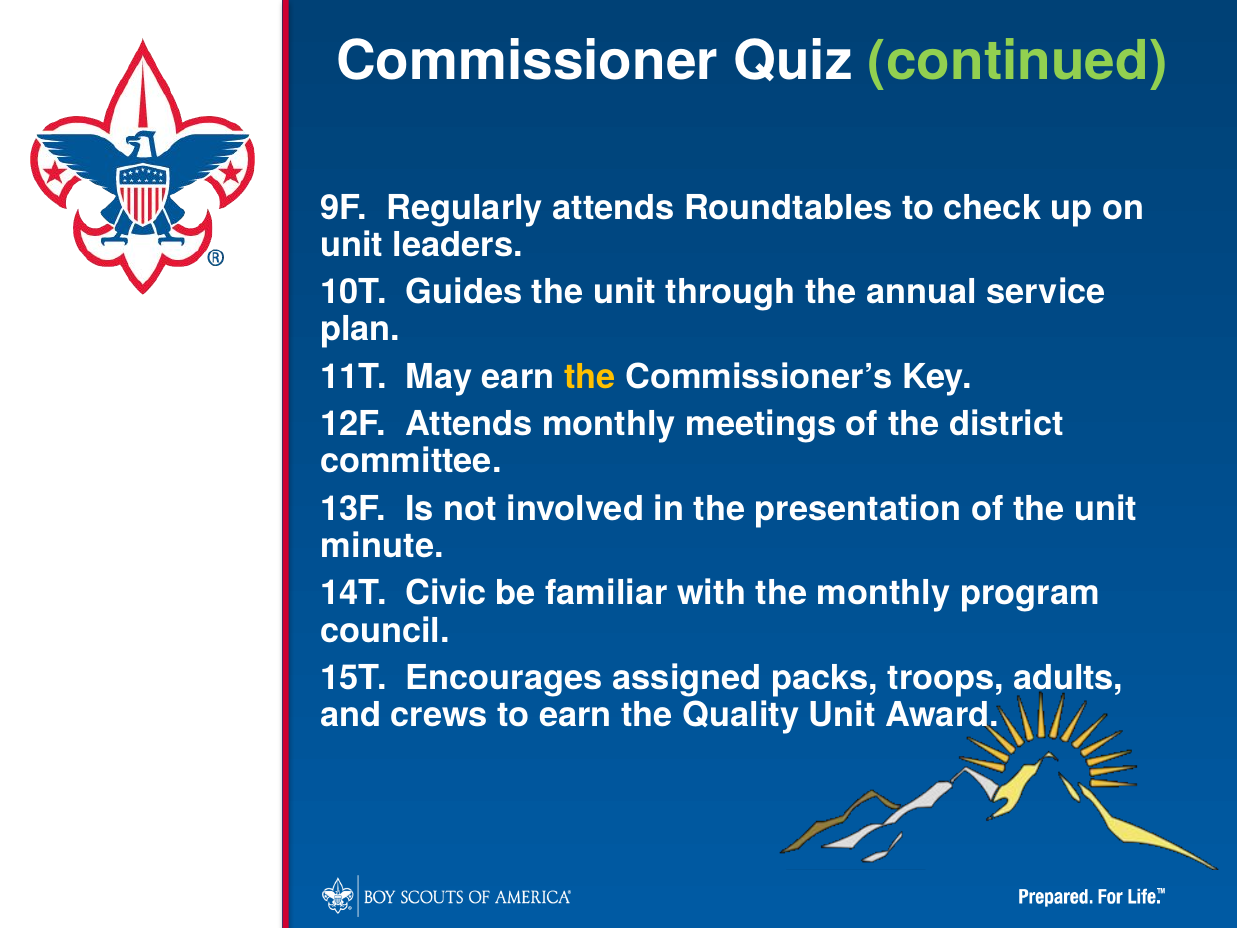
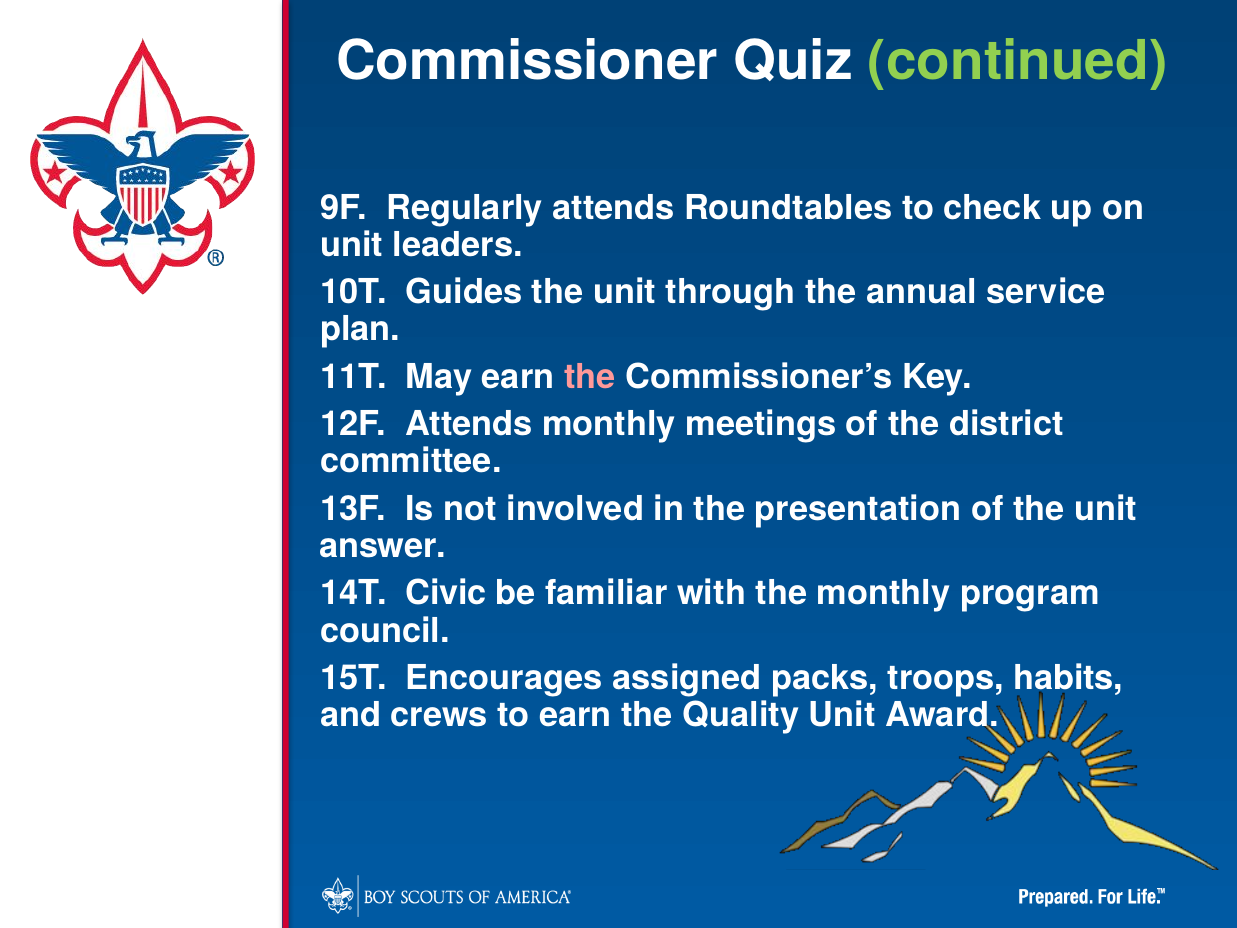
the at (590, 377) colour: yellow -> pink
minute: minute -> answer
adults: adults -> habits
